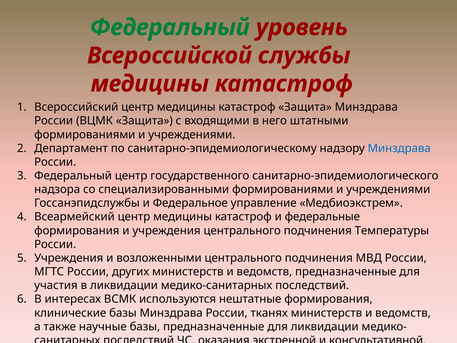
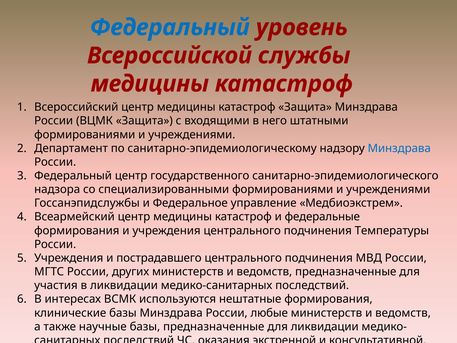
Федеральный at (170, 27) colour: green -> blue
возложенными: возложенными -> пострадавшего
тканях: тканях -> любые
